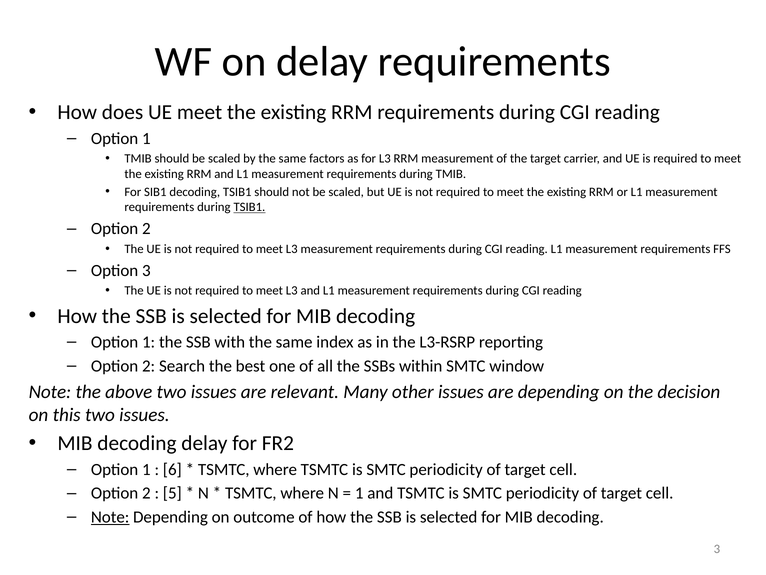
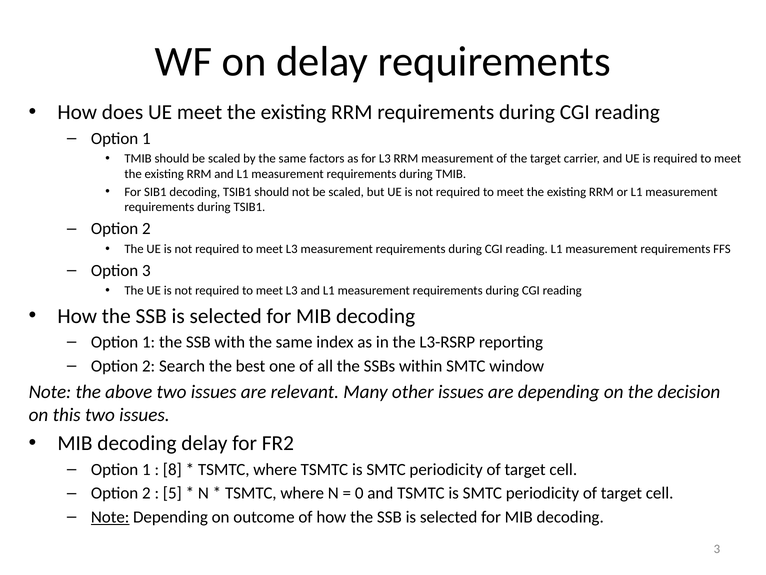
TSIB1 at (249, 207) underline: present -> none
6: 6 -> 8
1 at (359, 493): 1 -> 0
